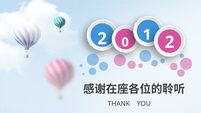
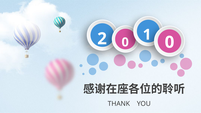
2 at (169, 42): 2 -> 0
